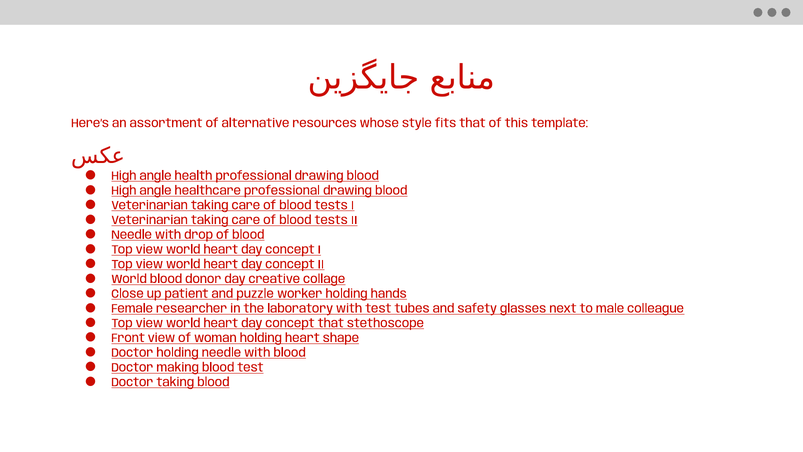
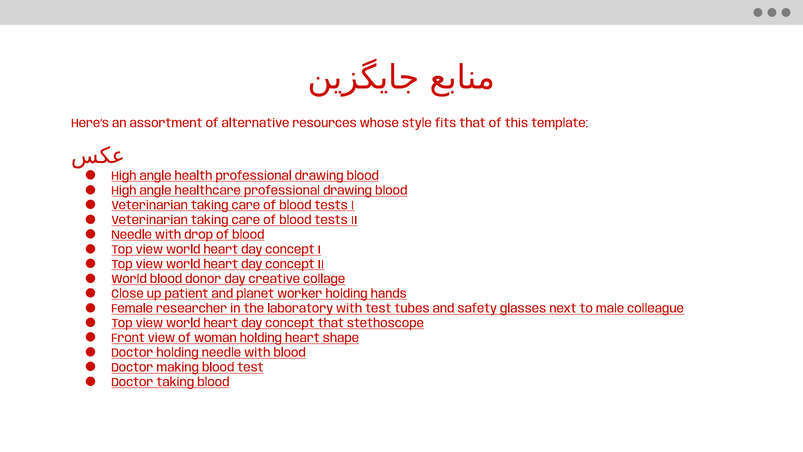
puzzle: puzzle -> planet
